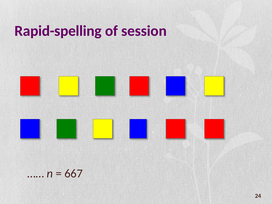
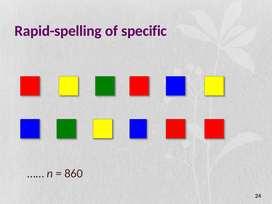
session: session -> specific
667: 667 -> 860
